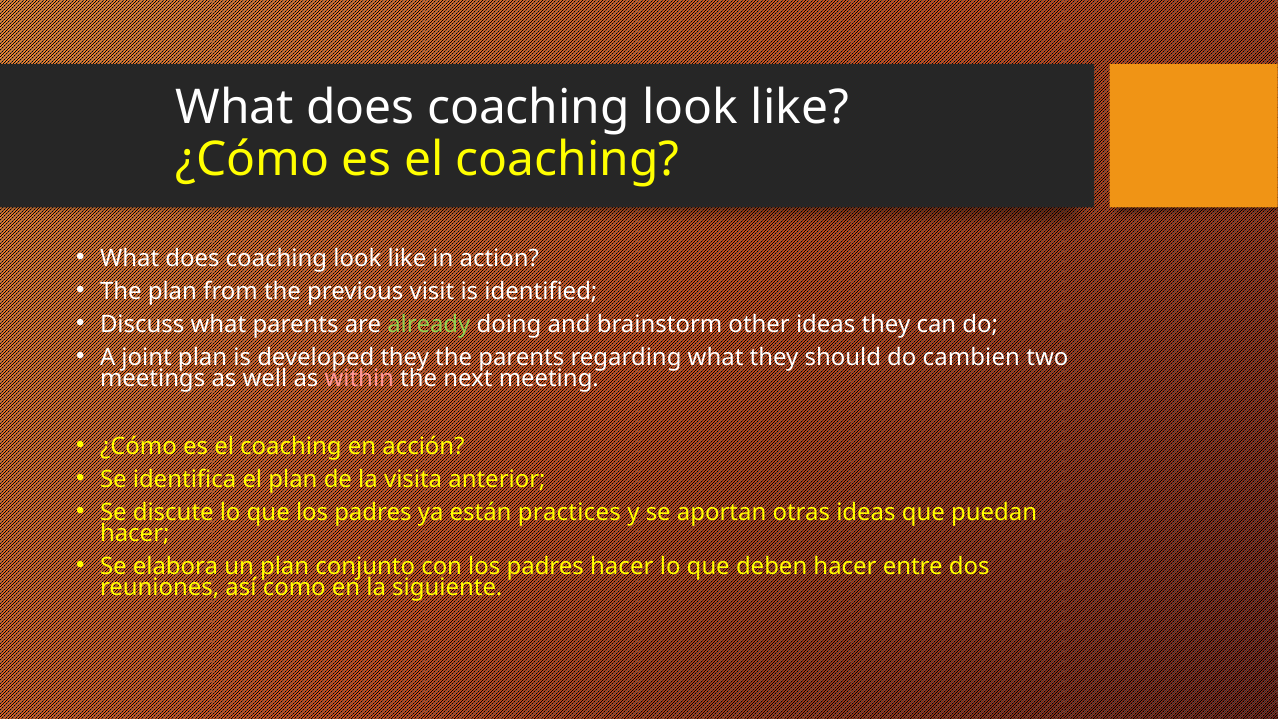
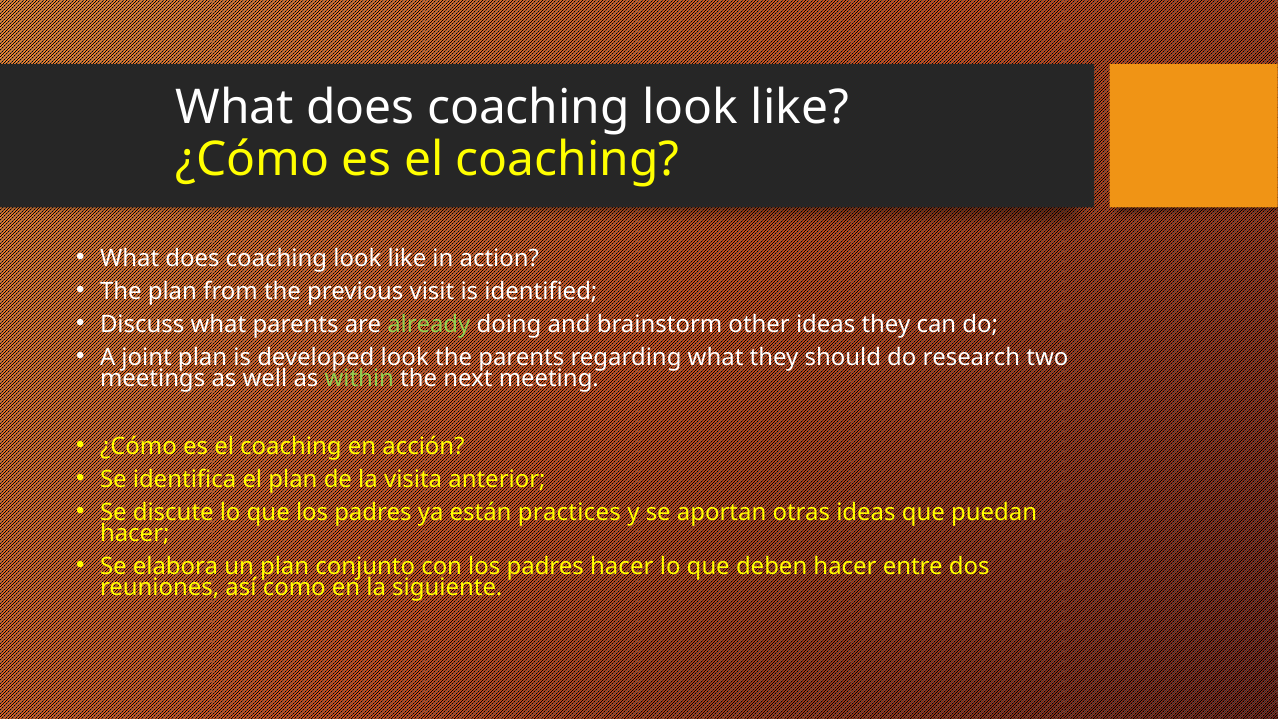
developed they: they -> look
cambien: cambien -> research
within colour: pink -> light green
